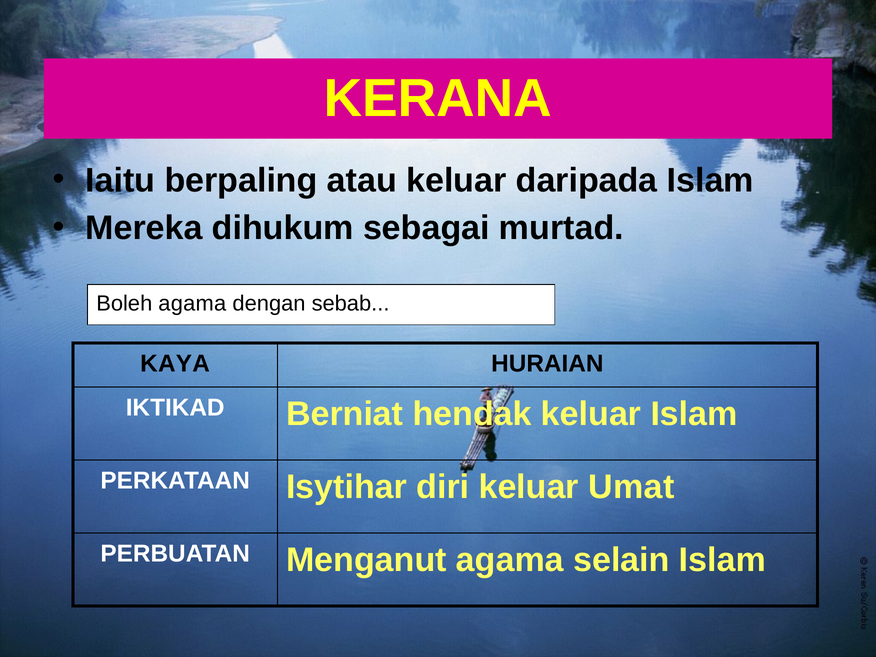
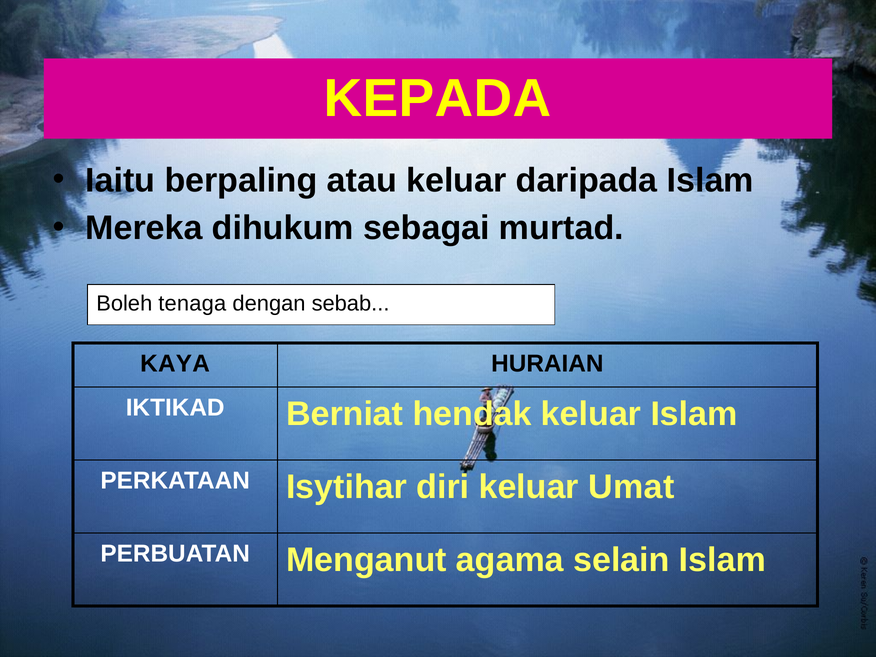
KERANA: KERANA -> KEPADA
Boleh agama: agama -> tenaga
